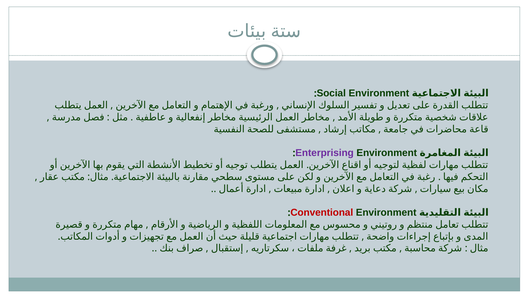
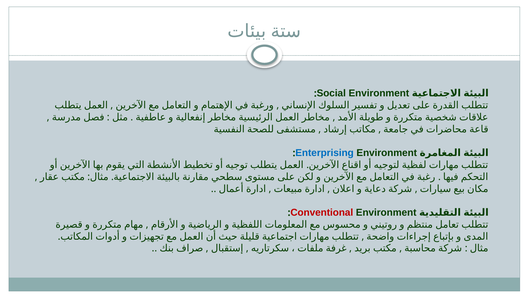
Enterprising colour: purple -> blue
